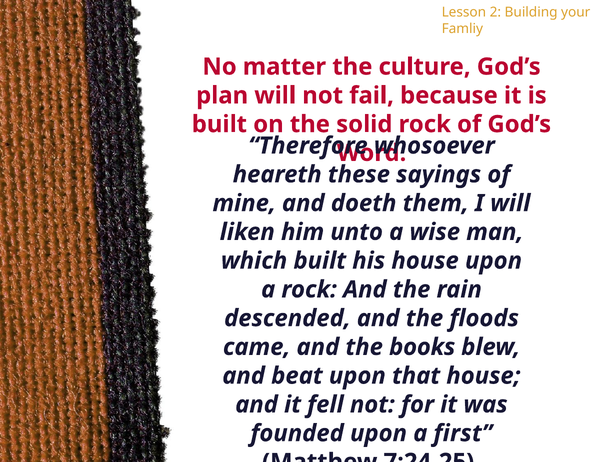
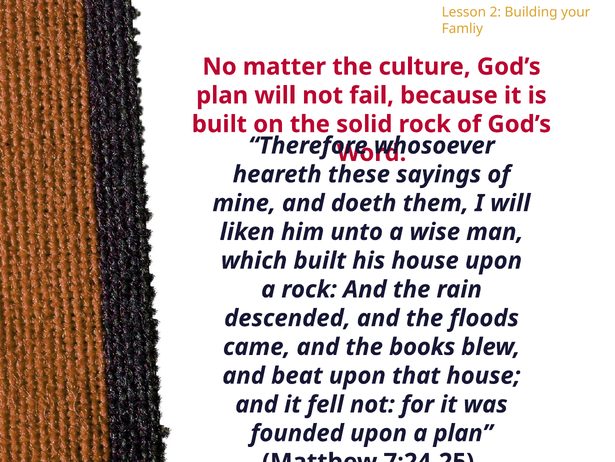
a first: first -> plan
